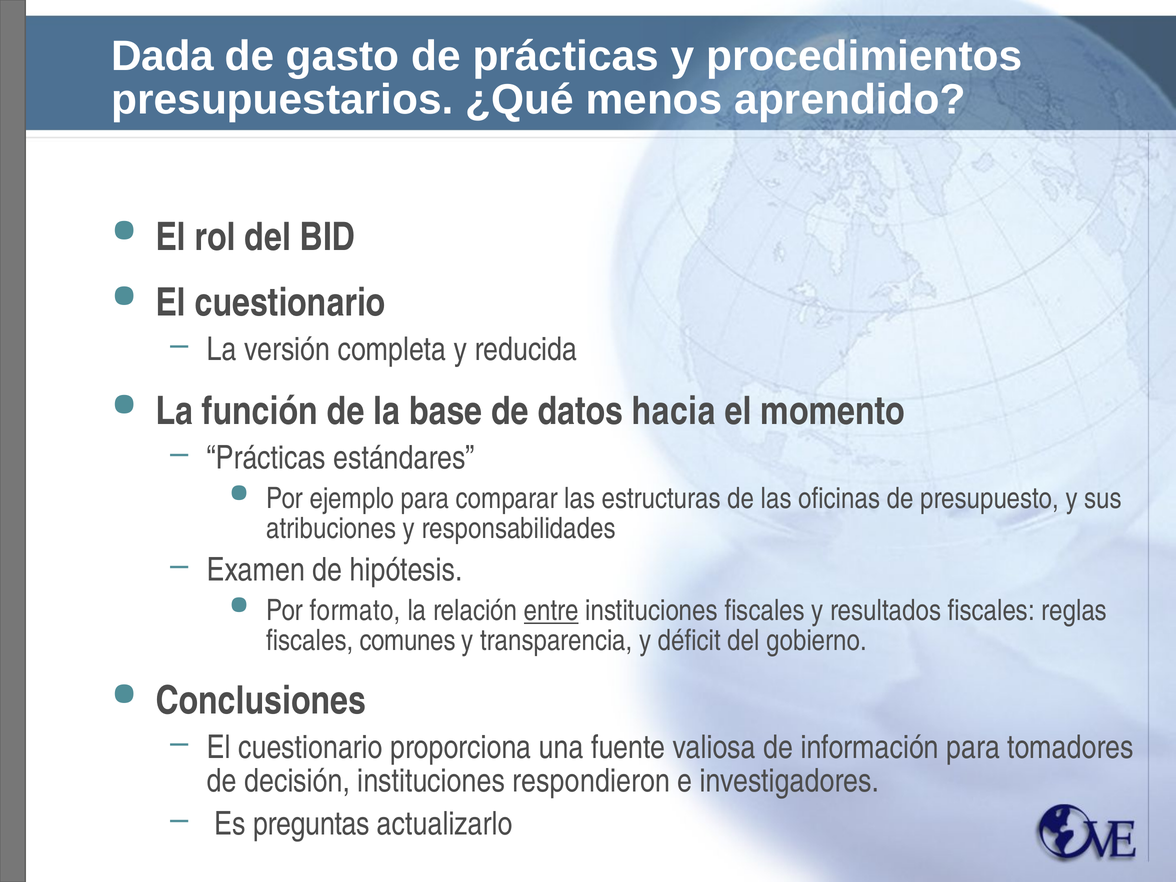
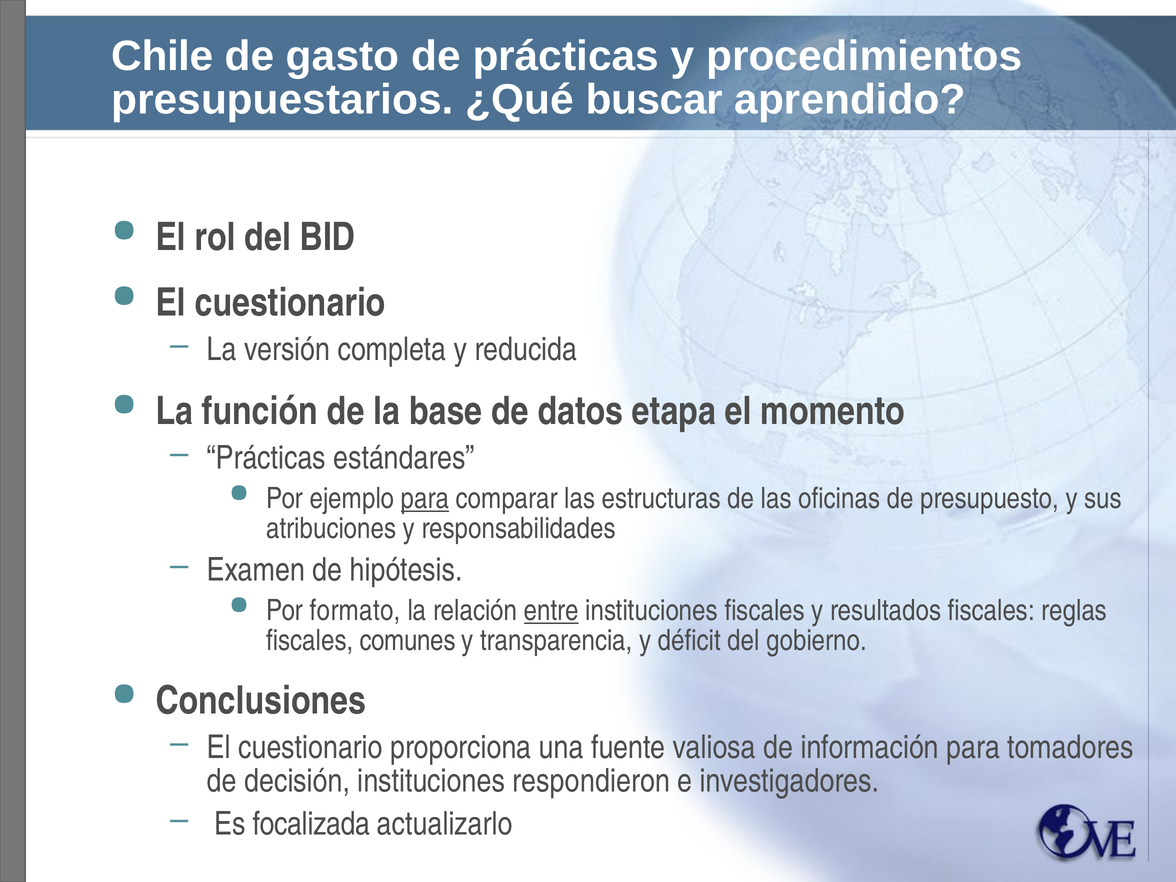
Dada: Dada -> Chile
menos: menos -> buscar
hacia: hacia -> etapa
para at (425, 499) underline: none -> present
preguntas: preguntas -> focalizada
